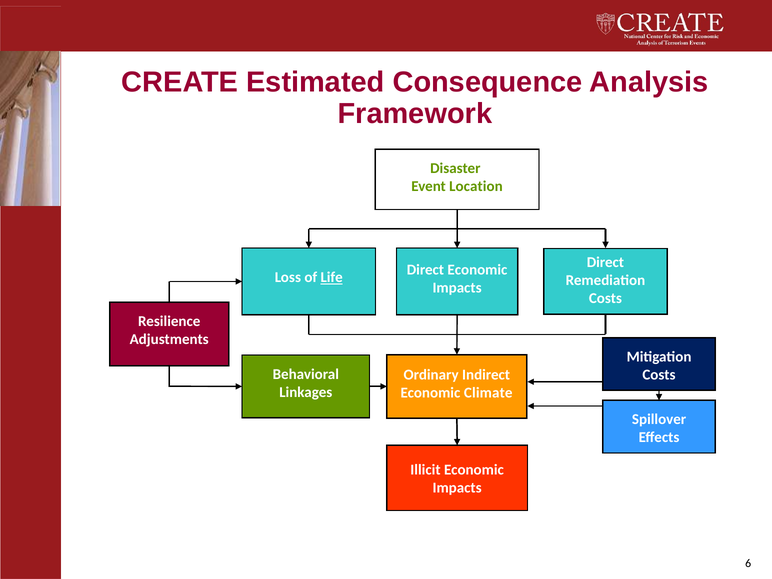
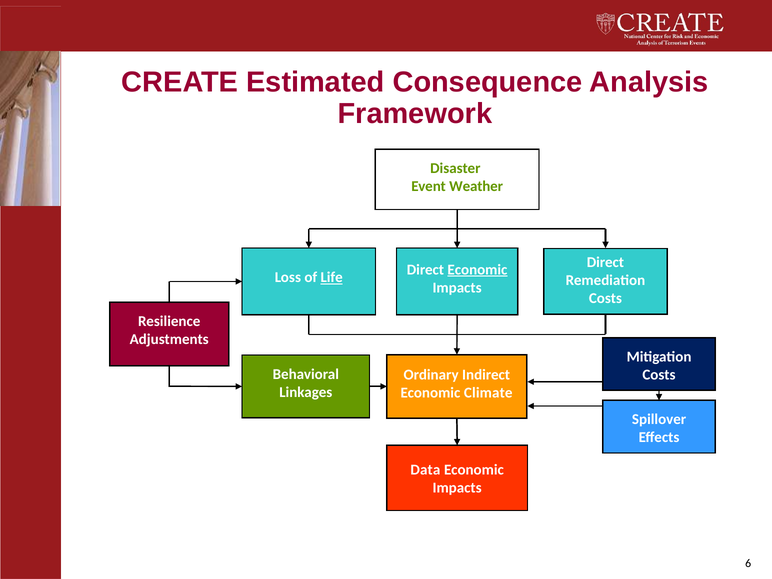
Location: Location -> Weather
Economic at (477, 270) underline: none -> present
Illicit: Illicit -> Data
